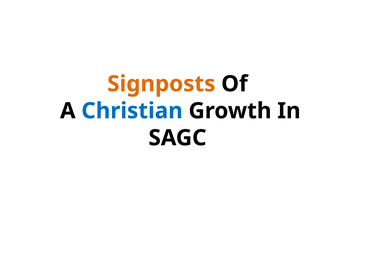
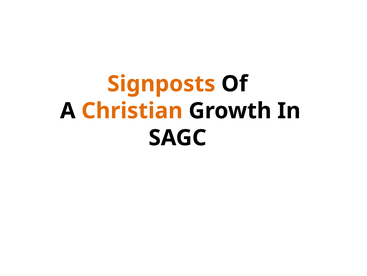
Christian colour: blue -> orange
